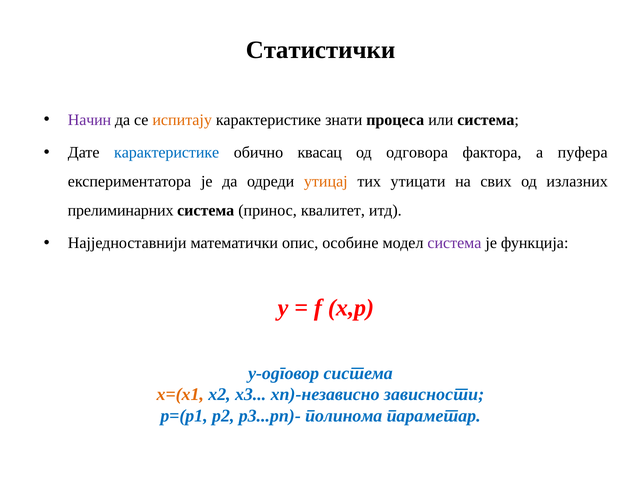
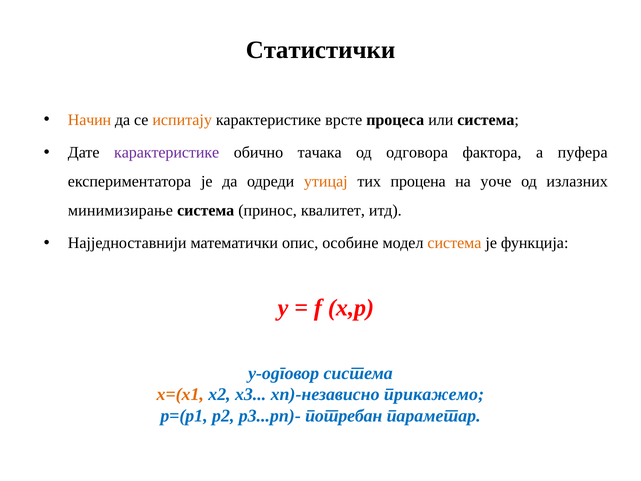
Начин colour: purple -> orange
знати: знати -> врсте
карактеристике at (167, 152) colour: blue -> purple
квасац: квасац -> тачака
утицати: утицати -> процена
свих: свих -> уоче
прелиминарних: прелиминарних -> минимизирање
система at (454, 243) colour: purple -> orange
зависности: зависности -> прикажемо
полинома: полинома -> потребан
